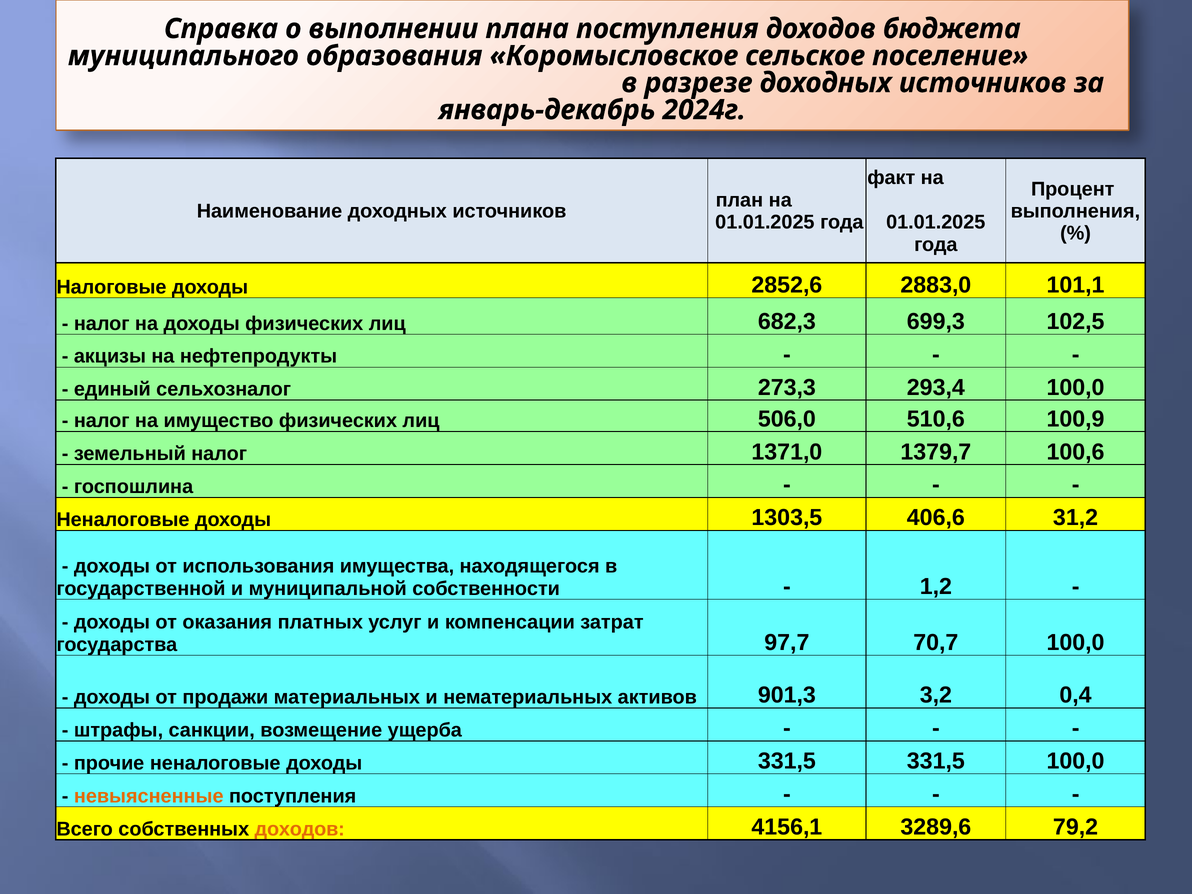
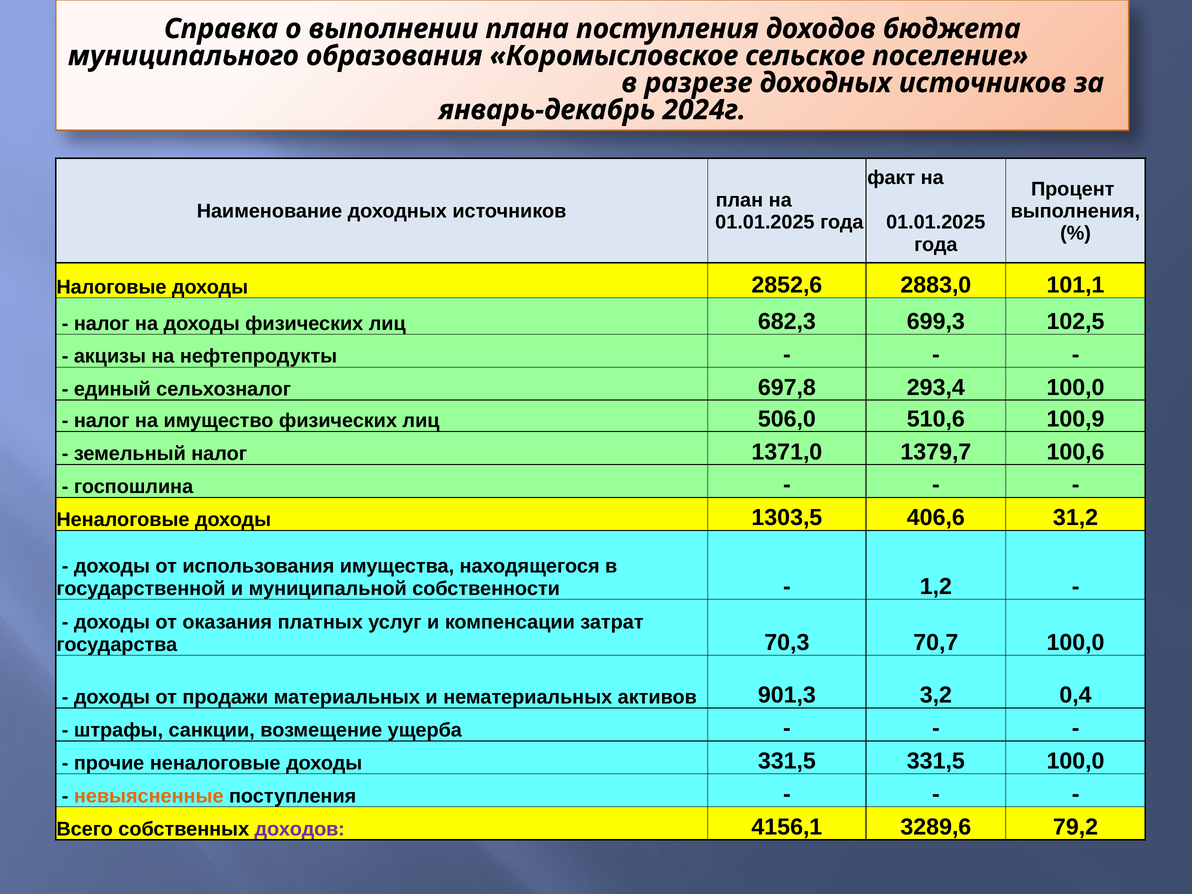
273,3: 273,3 -> 697,8
97,7: 97,7 -> 70,3
доходов at (300, 829) colour: orange -> purple
